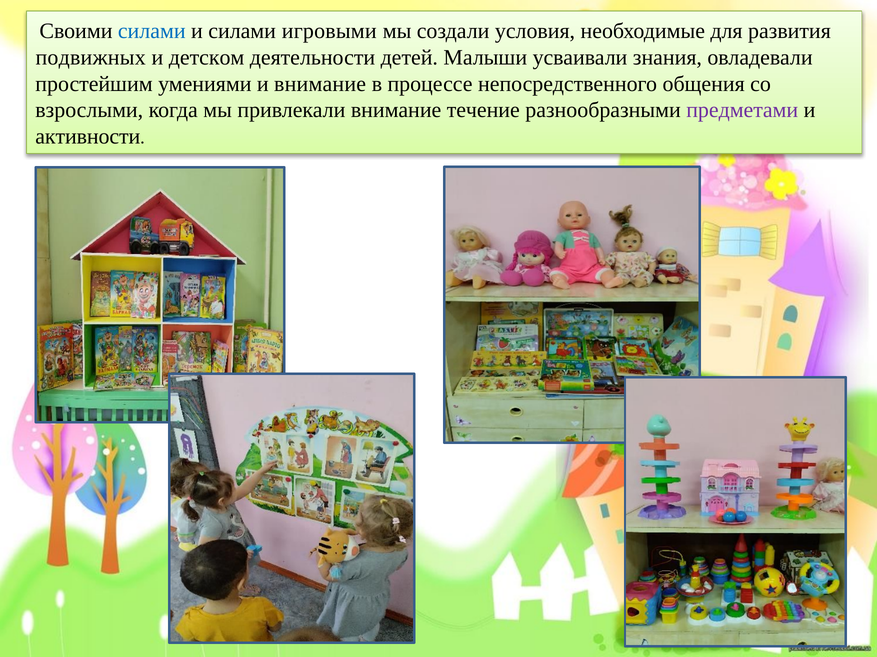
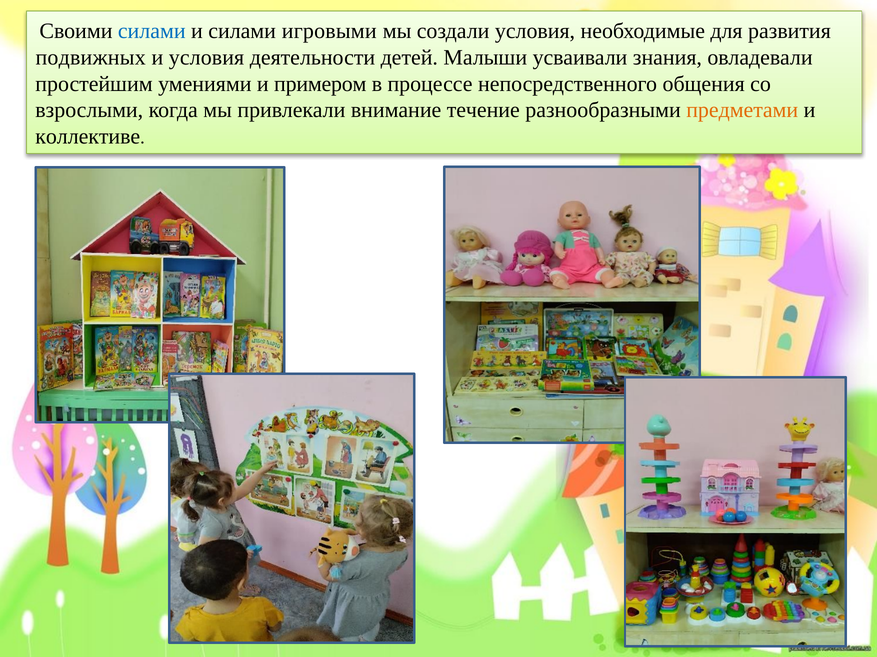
и детском: детском -> условия
и внимание: внимание -> примером
предметами colour: purple -> orange
активности: активности -> коллективе
